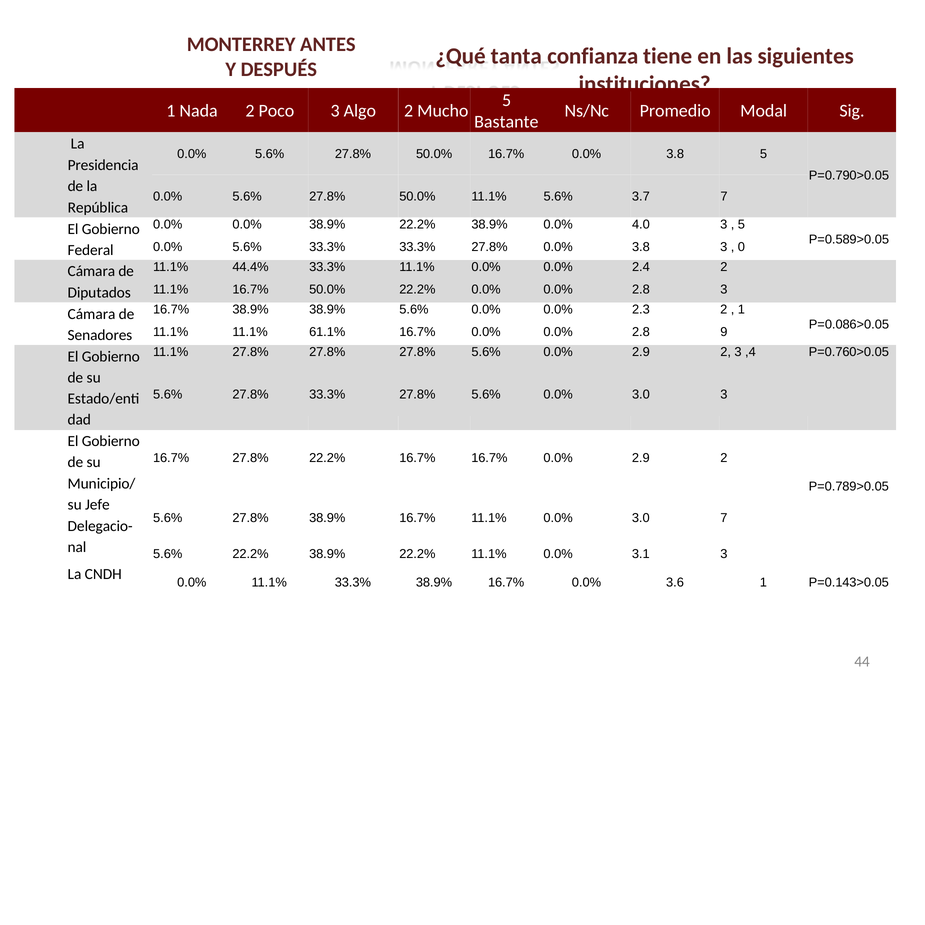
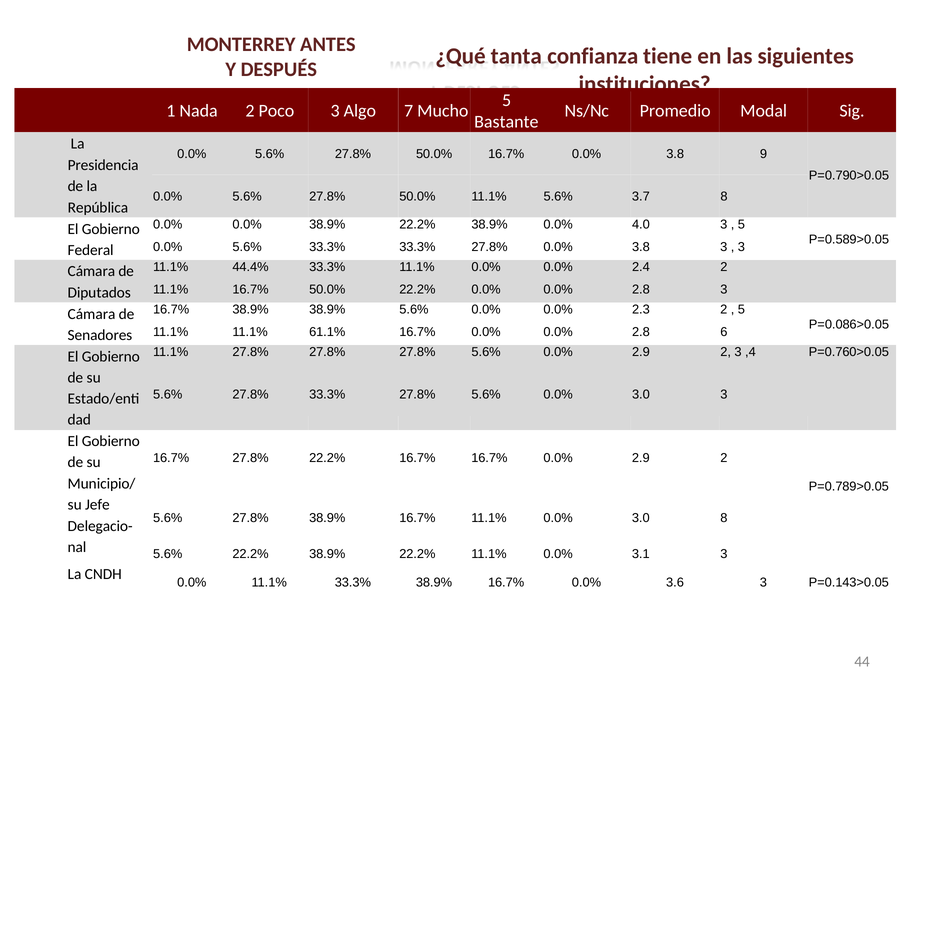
Algo 2: 2 -> 7
3.8 5: 5 -> 9
3.7 7: 7 -> 8
0 at (741, 247): 0 -> 3
1 at (741, 310): 1 -> 5
9: 9 -> 6
3.0 7: 7 -> 8
3.6 1: 1 -> 3
